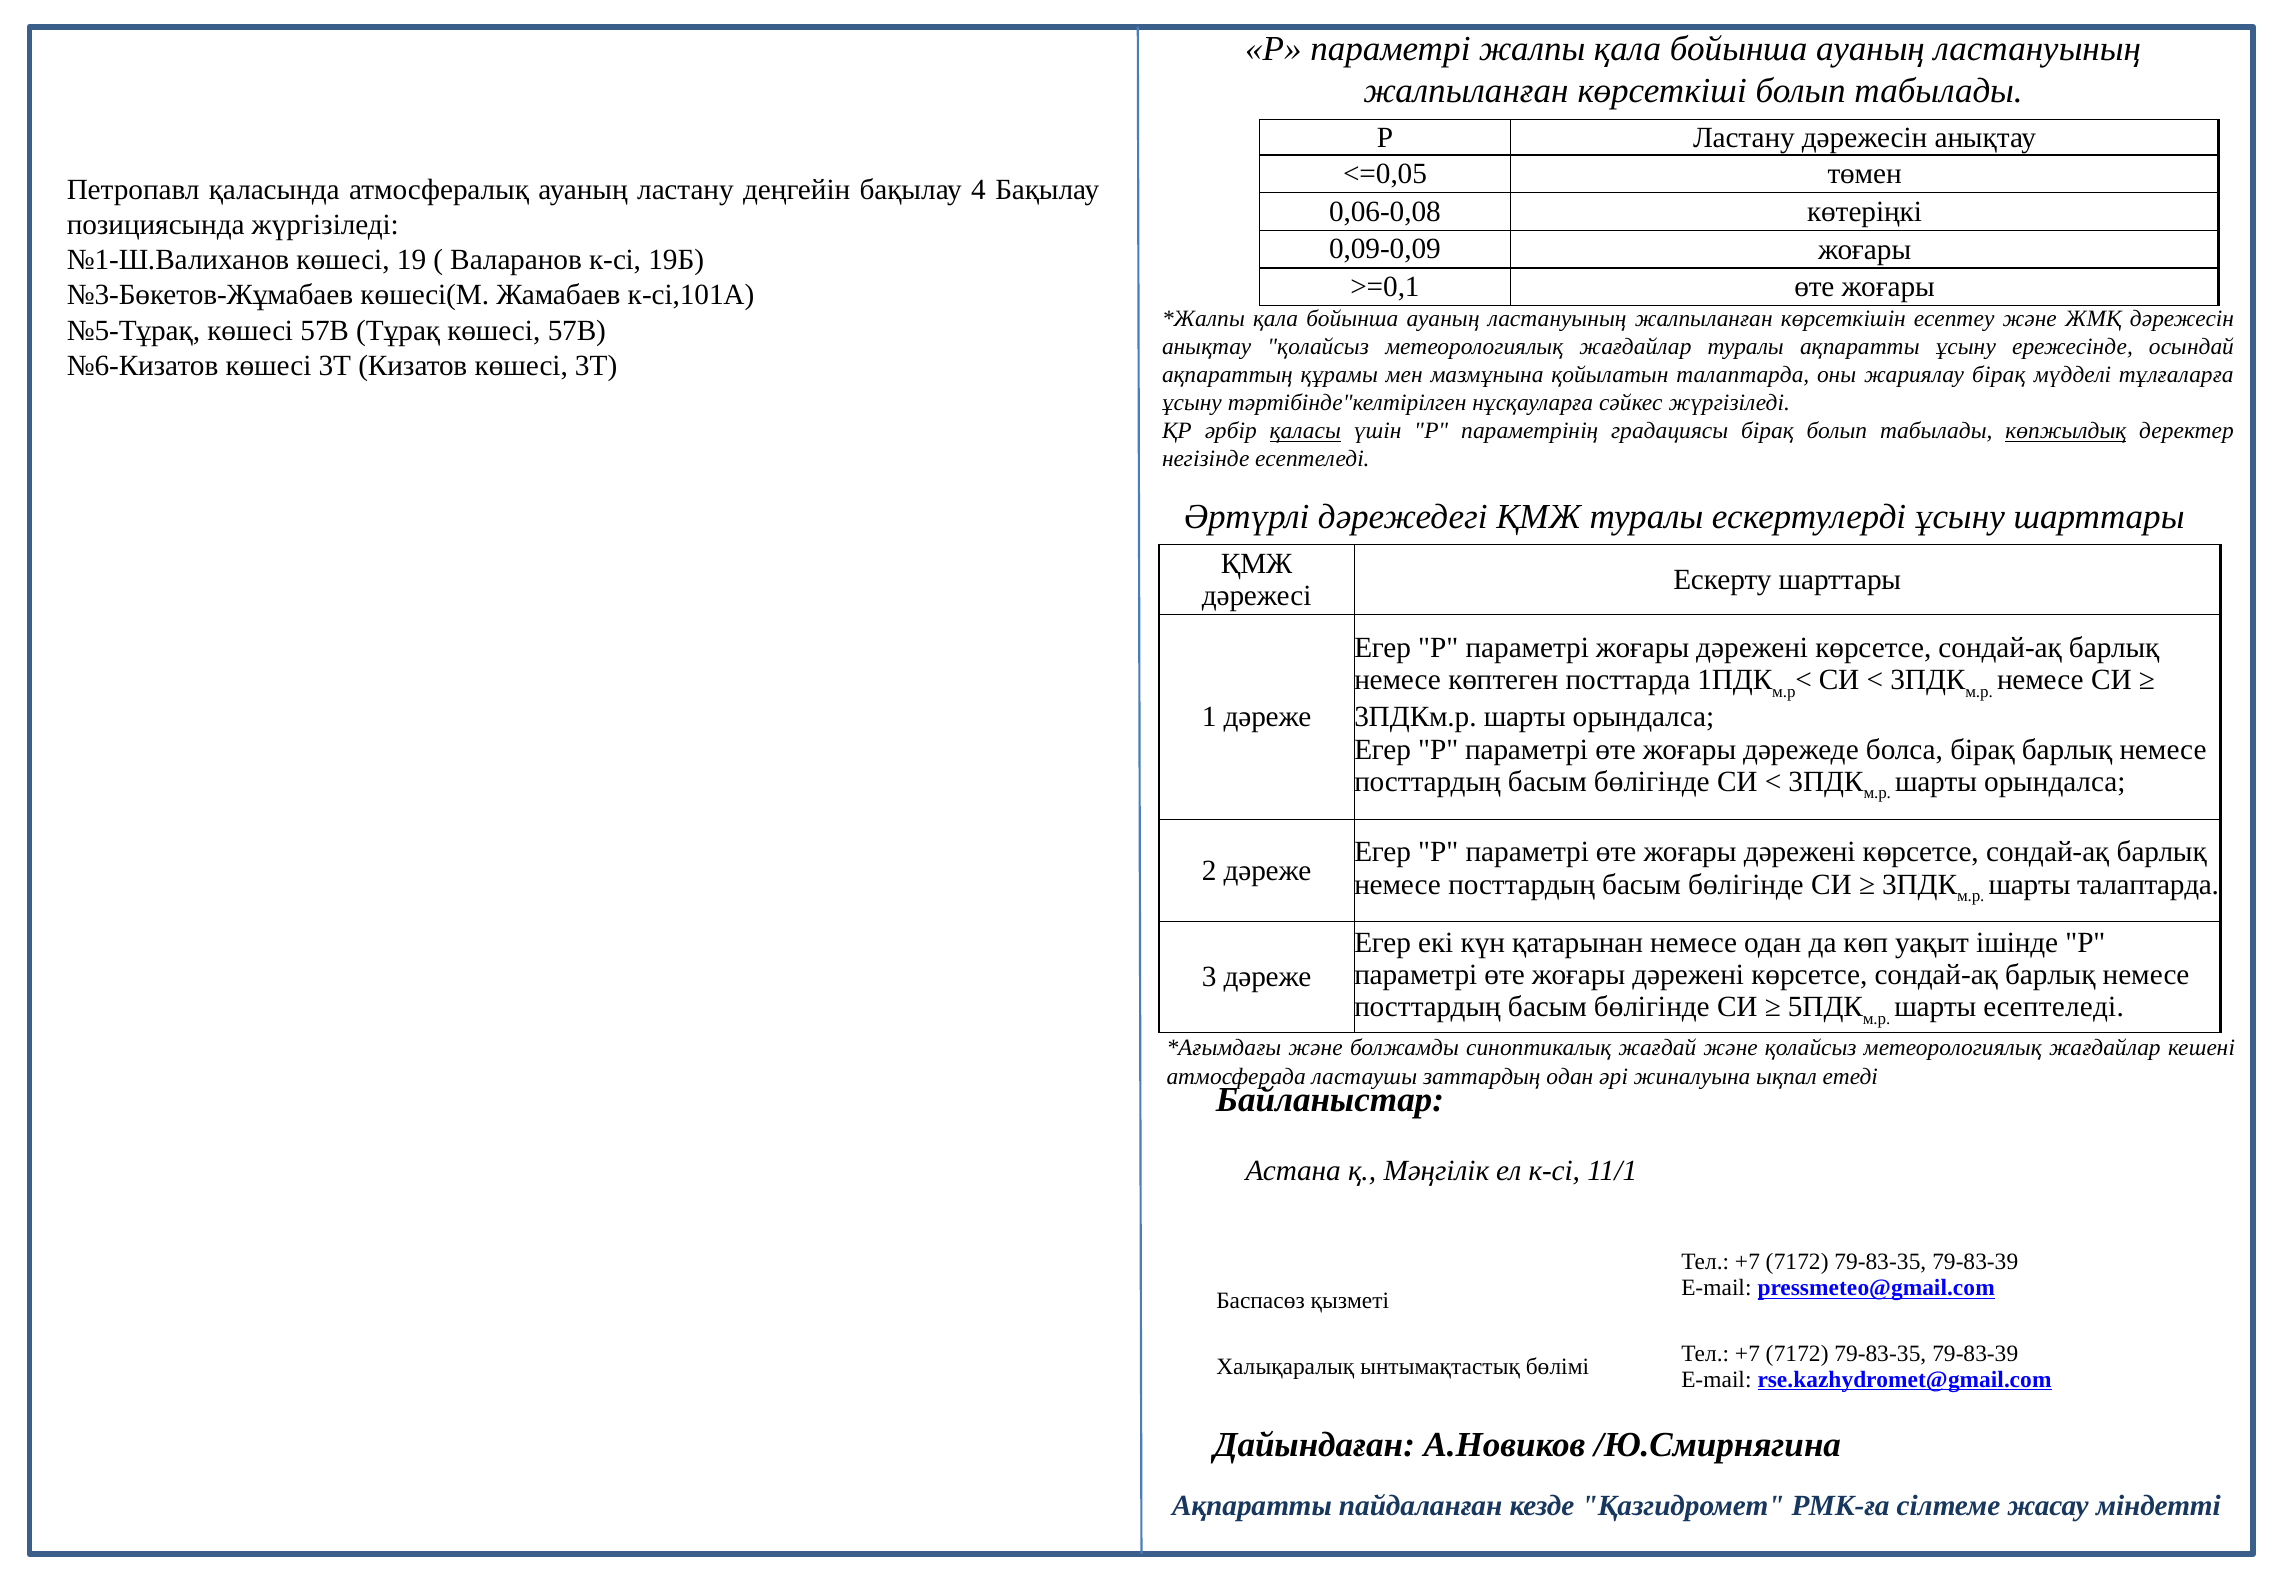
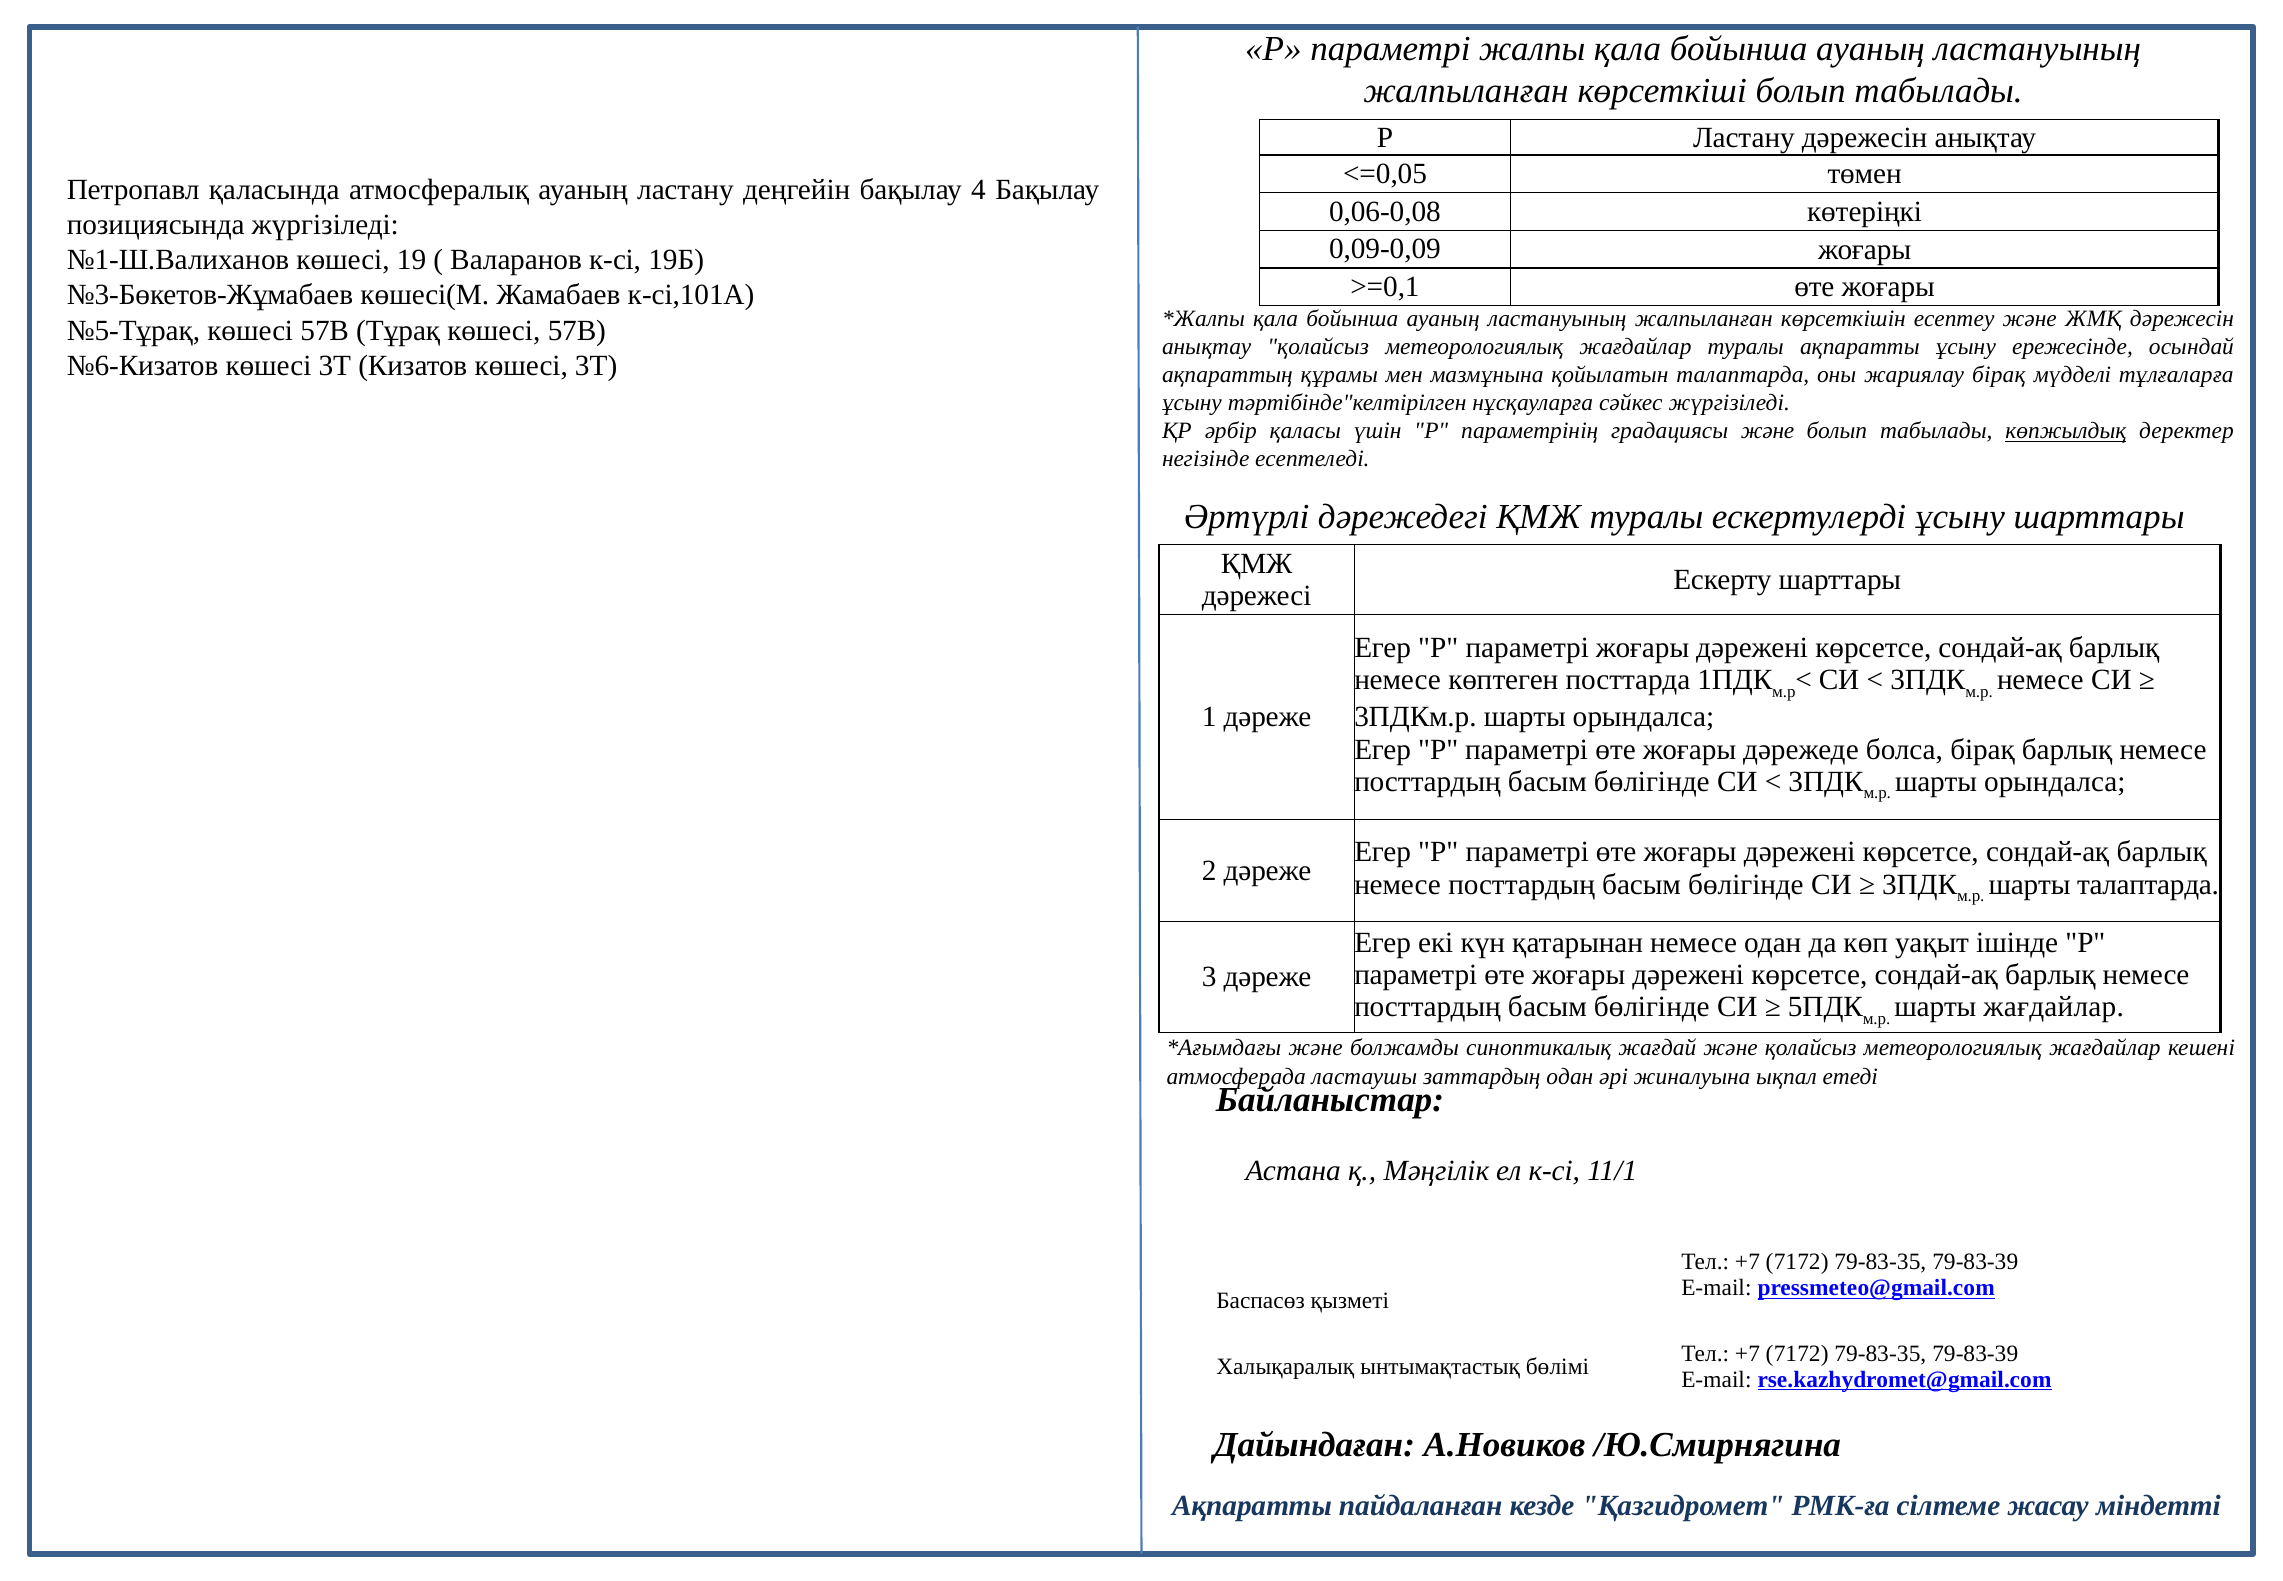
қаласы underline: present -> none
градациясы бірақ: бірақ -> және
шарты есептеледі: есептеледі -> жағдайлар
